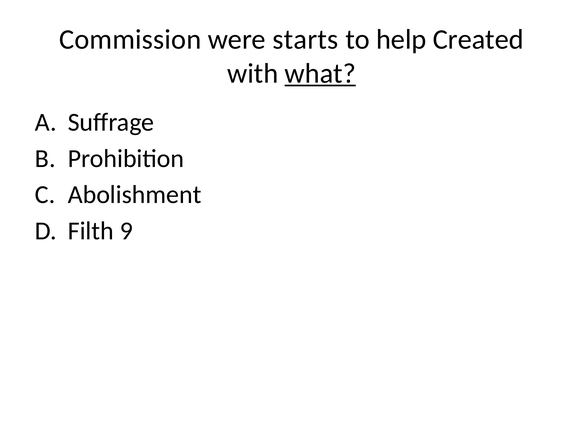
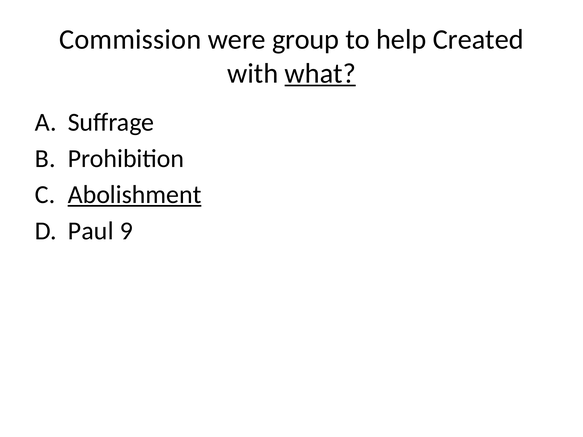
starts: starts -> group
Abolishment underline: none -> present
Filth: Filth -> Paul
